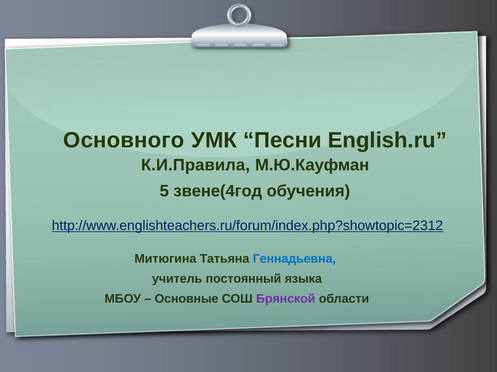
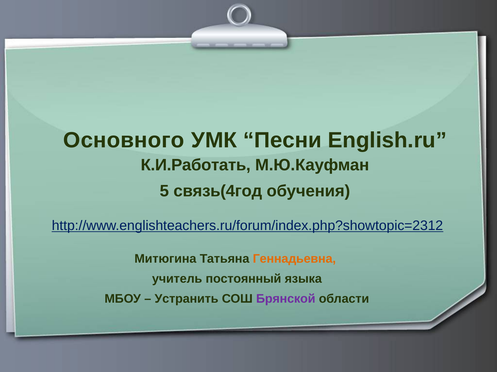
К.И.Правила: К.И.Правила -> К.И.Работать
звене(4год: звене(4год -> связь(4год
Геннадьевна colour: blue -> orange
Основные: Основные -> Устранить
